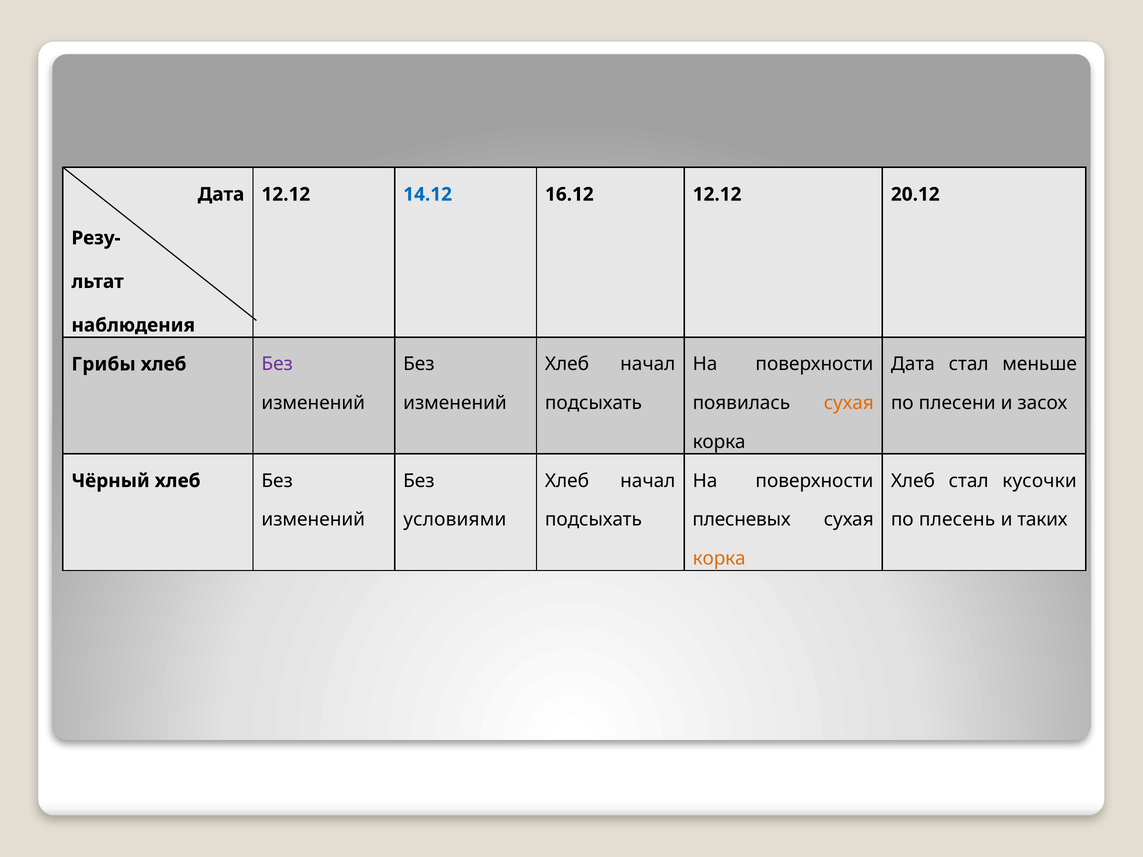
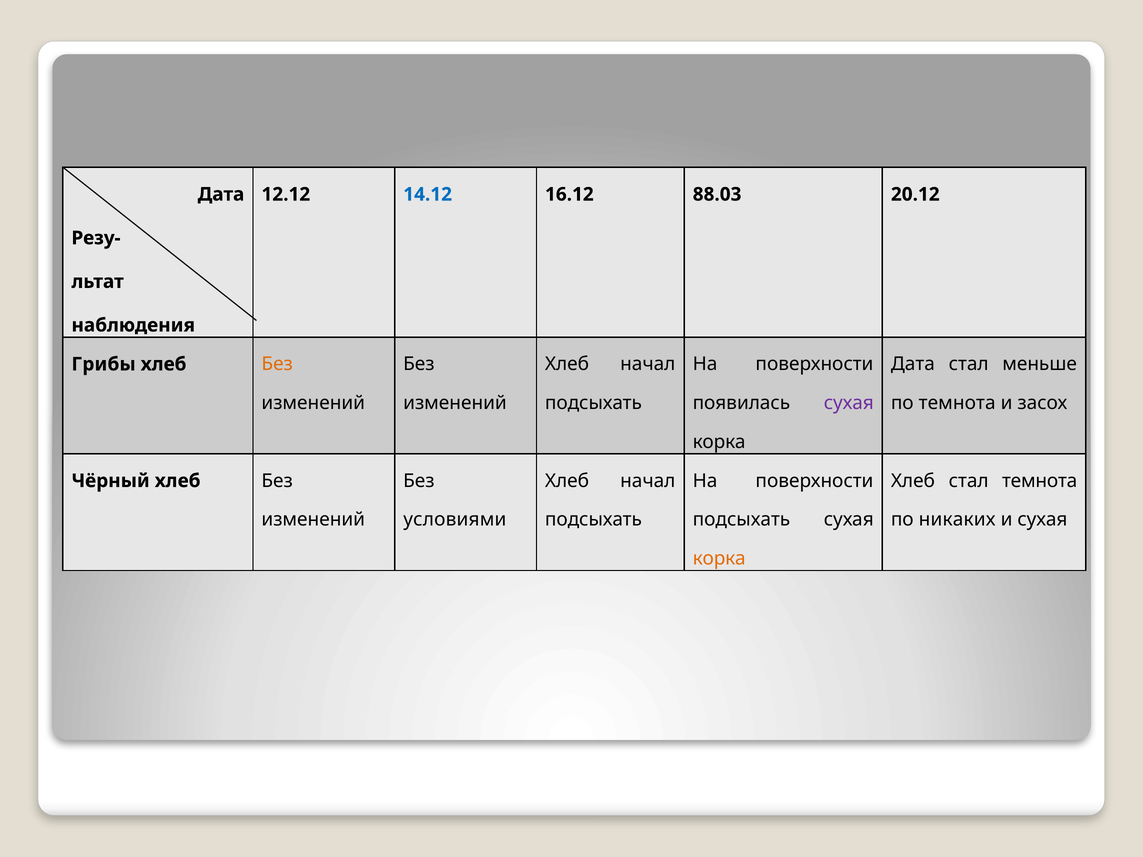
16.12 12.12: 12.12 -> 88.03
Без at (277, 364) colour: purple -> orange
сухая at (849, 403) colour: orange -> purple
по плесени: плесени -> темнота
стал кусочки: кусочки -> темнота
плесневых at (742, 520): плесневых -> подсыхать
плесень: плесень -> никаких
и таких: таких -> сухая
